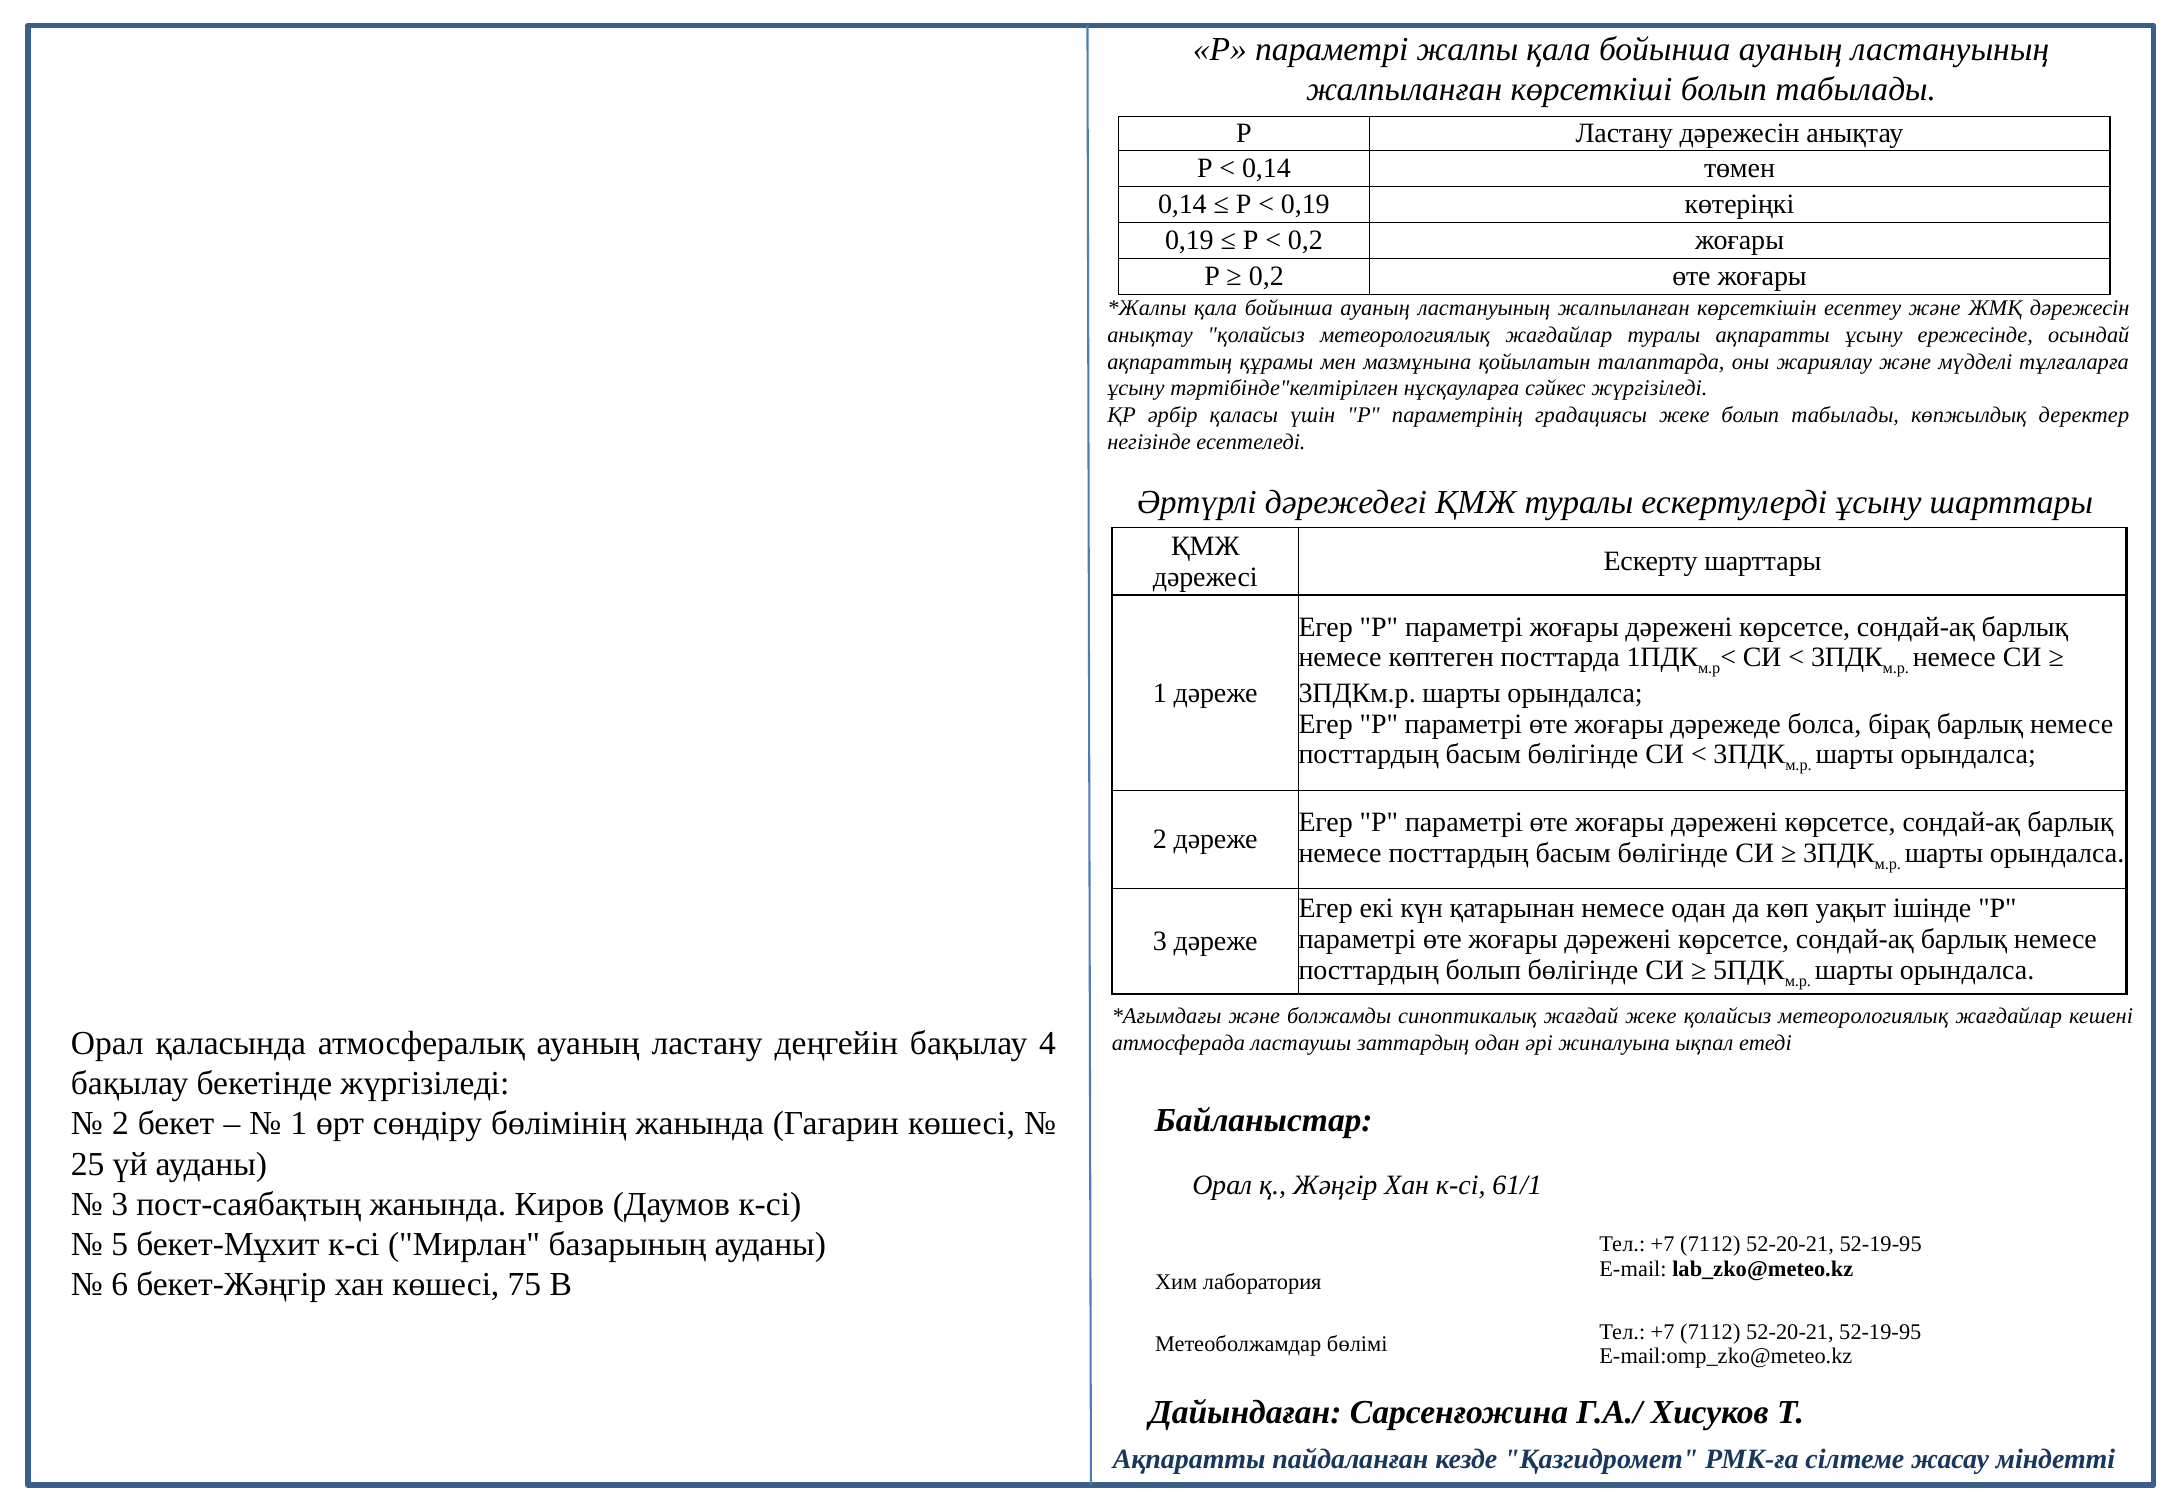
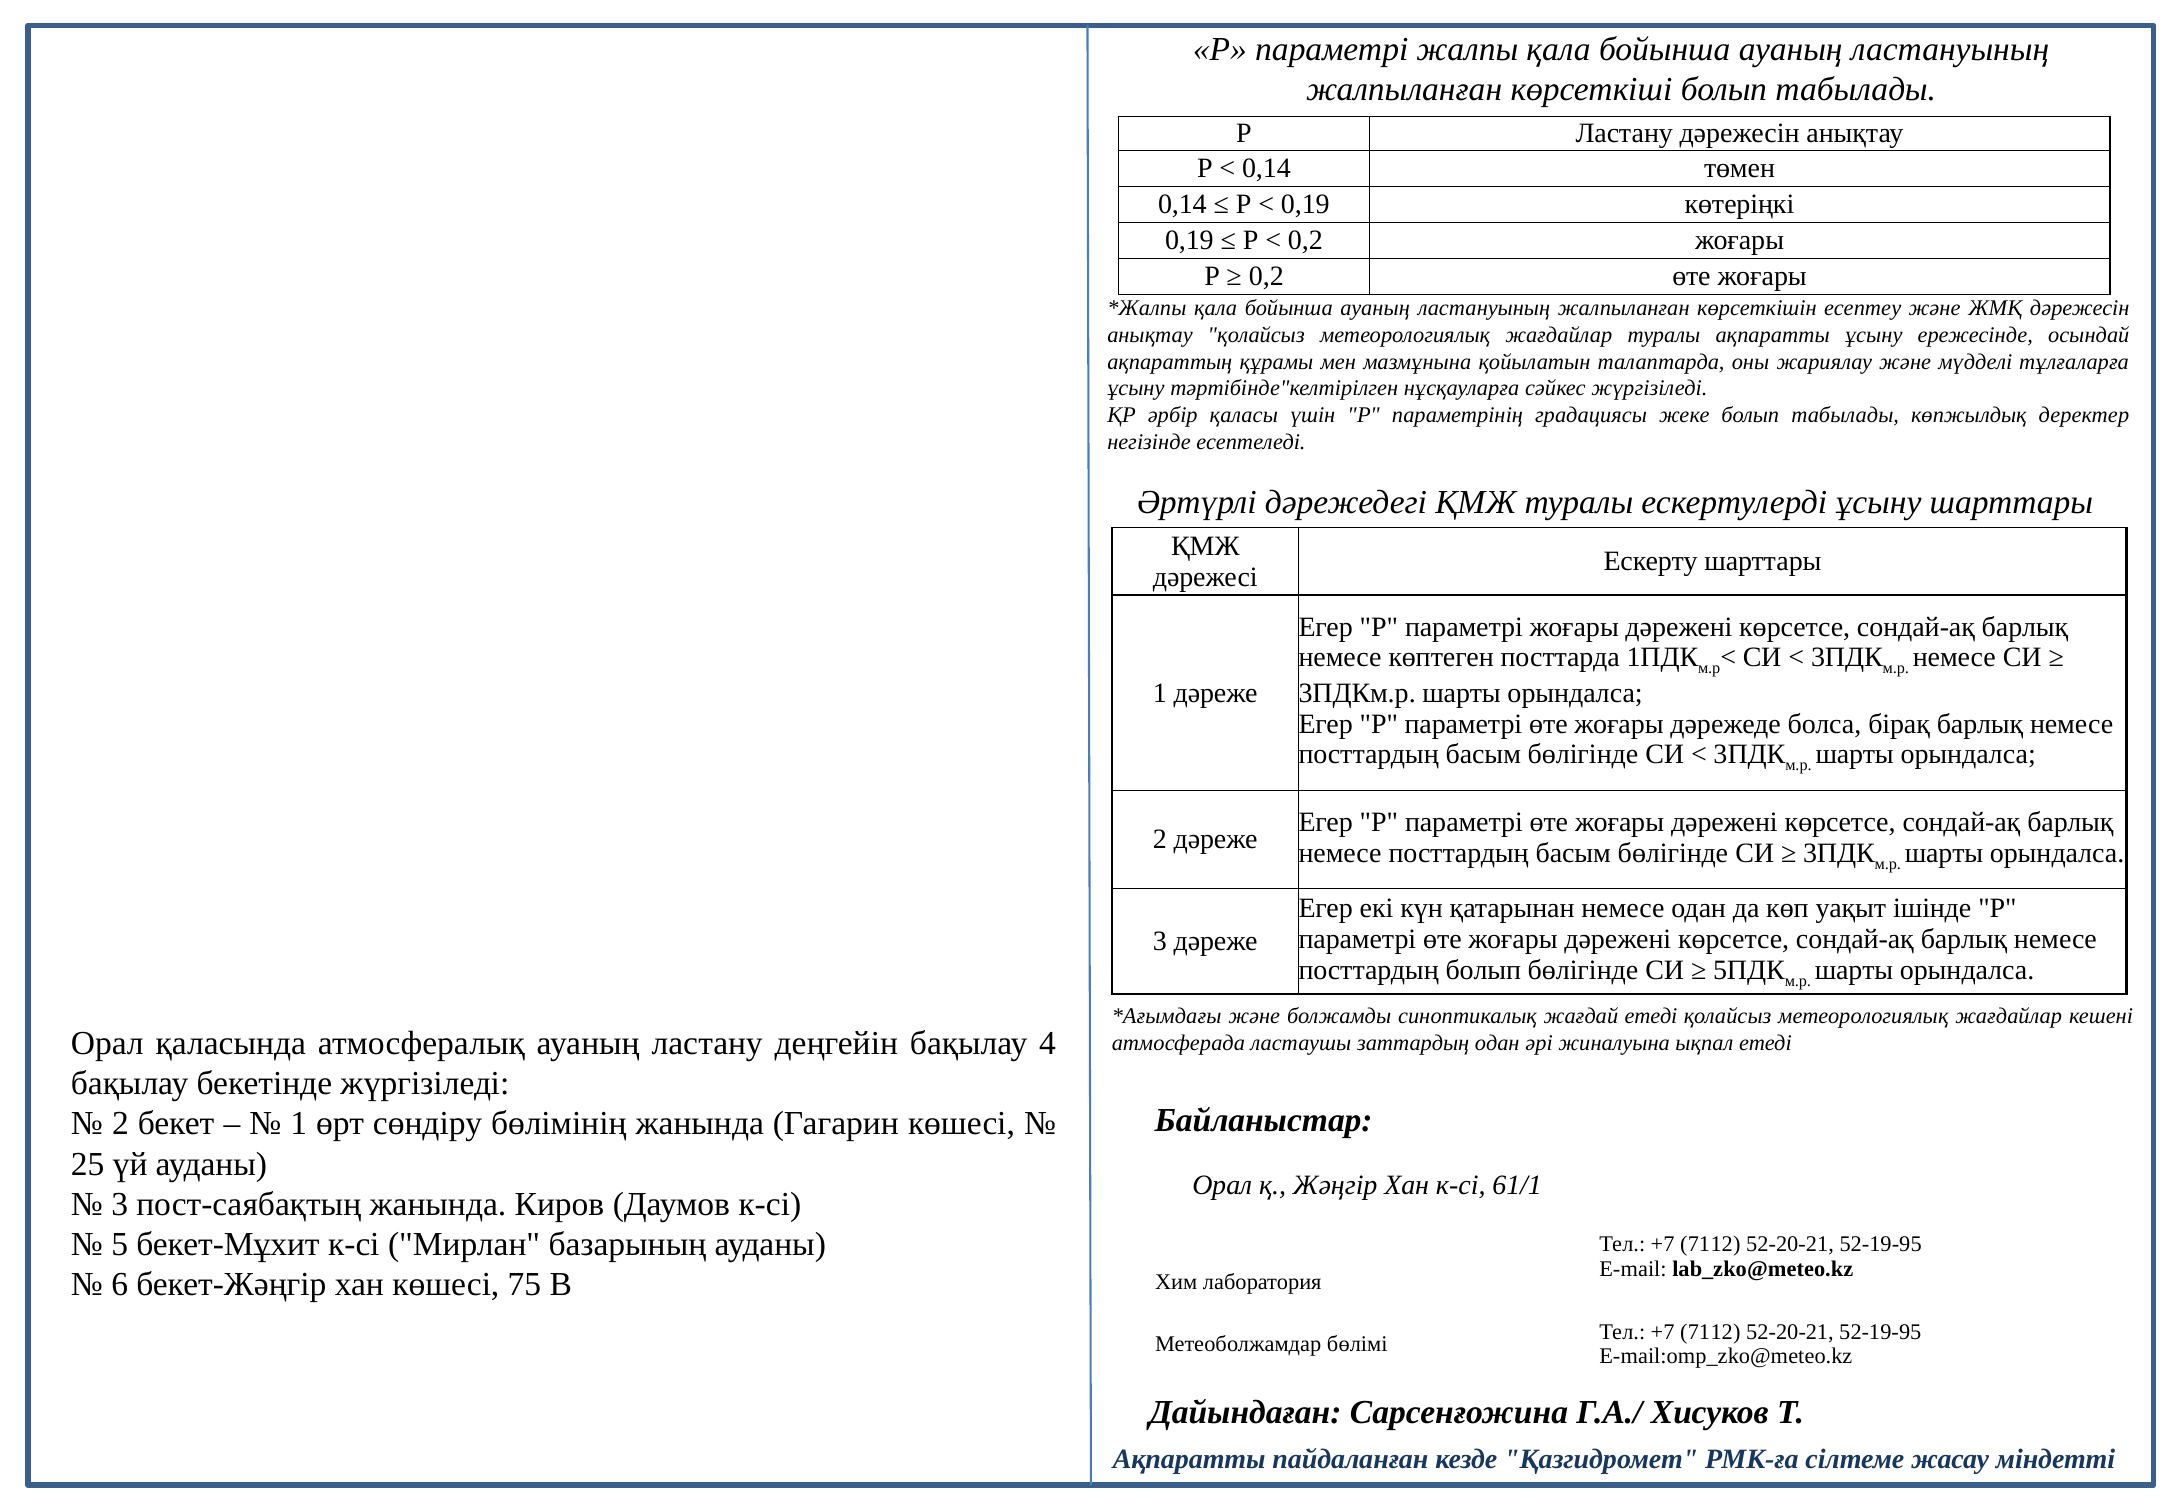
жағдай жеке: жеке -> етеді
